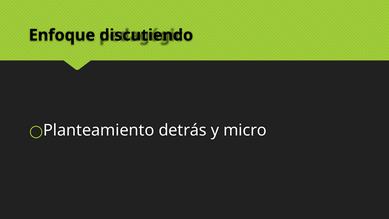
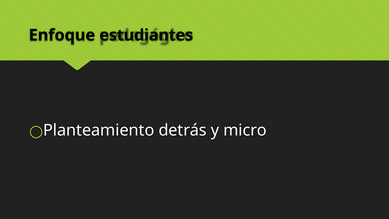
discutiendo: discutiendo -> estudiantes
